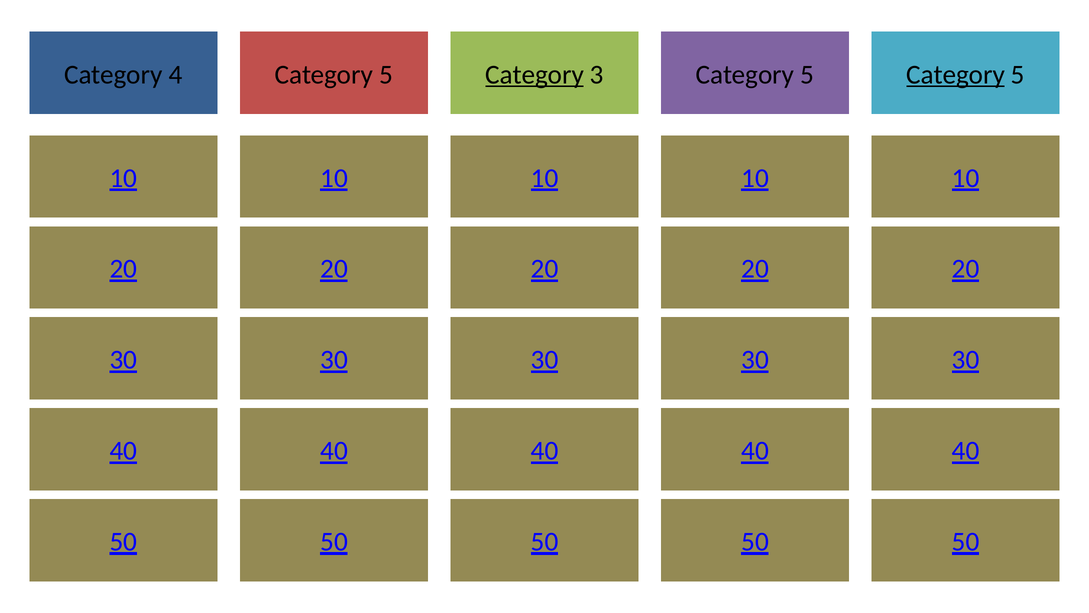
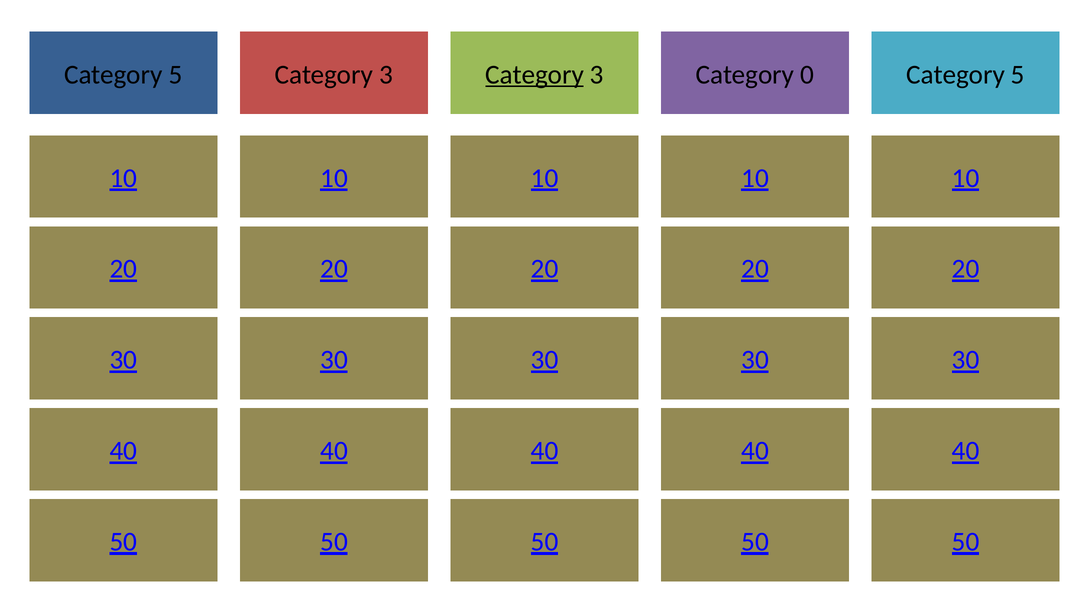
4 at (176, 75): 4 -> 5
5 at (386, 75): 5 -> 3
5 at (807, 75): 5 -> 0
Category at (956, 75) underline: present -> none
